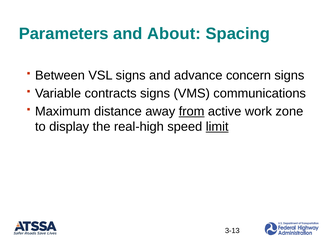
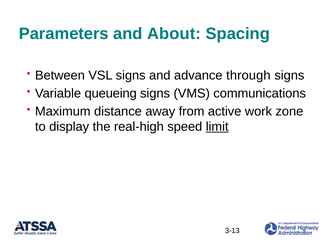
concern: concern -> through
contracts: contracts -> queueing
from underline: present -> none
